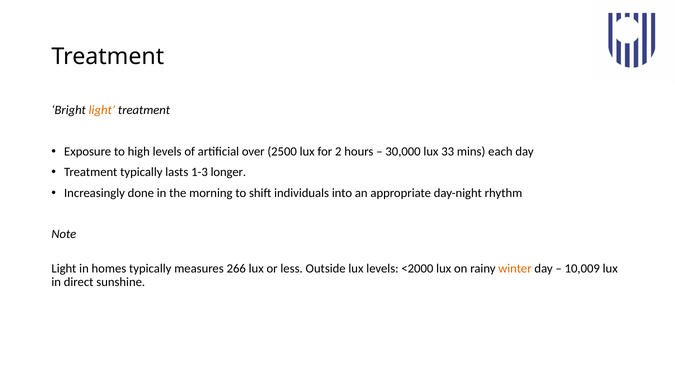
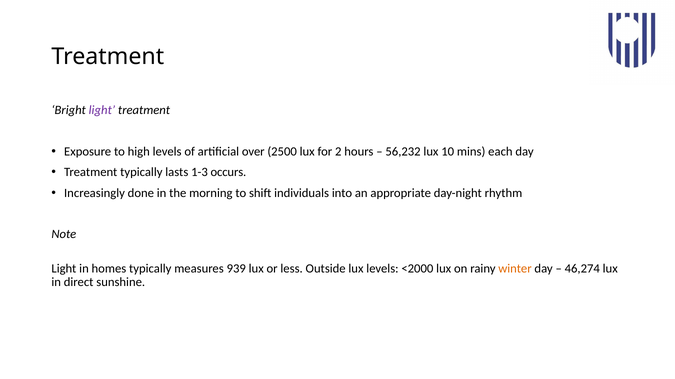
light at (102, 110) colour: orange -> purple
30,000: 30,000 -> 56,232
33: 33 -> 10
longer: longer -> occurs
266: 266 -> 939
10,009: 10,009 -> 46,274
